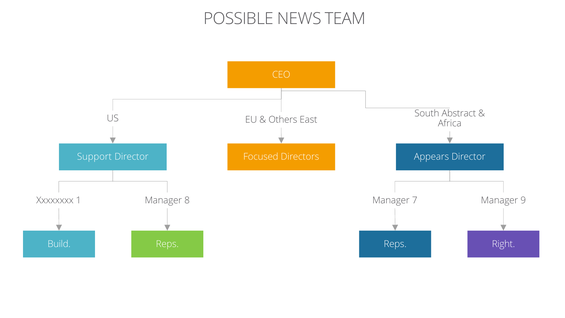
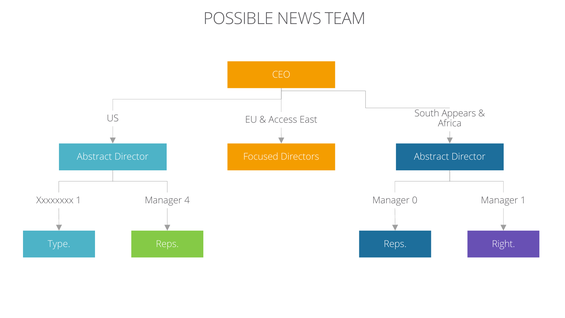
Abstract: Abstract -> Appears
Others: Others -> Access
Support at (94, 157): Support -> Abstract
Directors Appears: Appears -> Abstract
8: 8 -> 4
7: 7 -> 0
Manager 9: 9 -> 1
Build: Build -> Type
